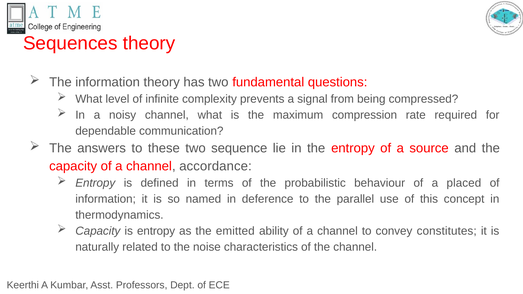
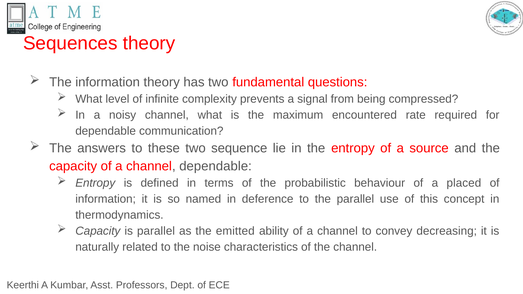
compression: compression -> encountered
channel accordance: accordance -> dependable
is entropy: entropy -> parallel
constitutes: constitutes -> decreasing
